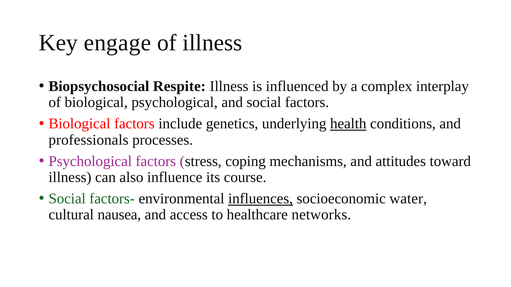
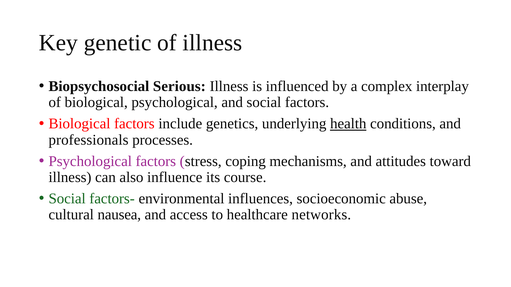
engage: engage -> genetic
Respite: Respite -> Serious
influences underline: present -> none
water: water -> abuse
